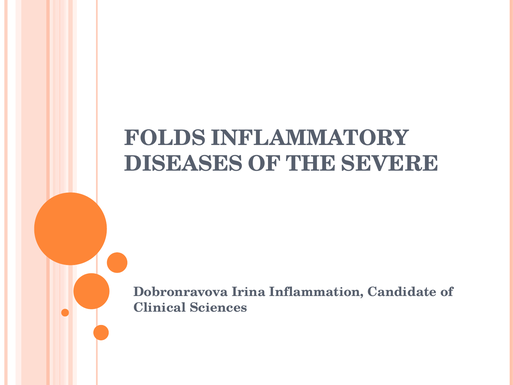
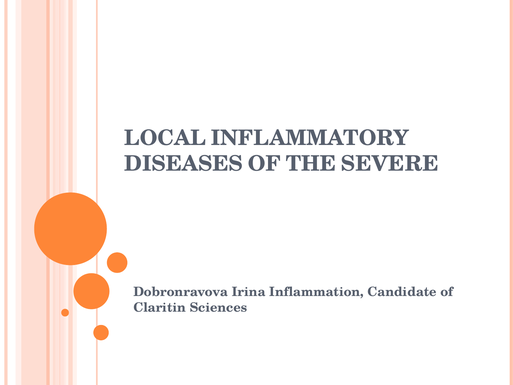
FOLDS: FOLDS -> LOCAL
Clinical: Clinical -> Claritin
